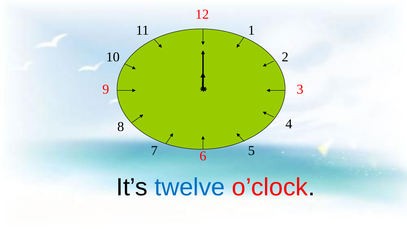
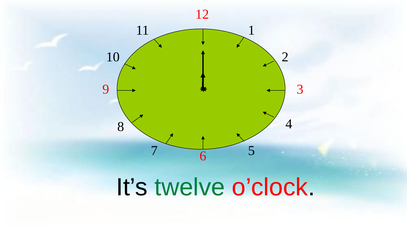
twelve colour: blue -> green
